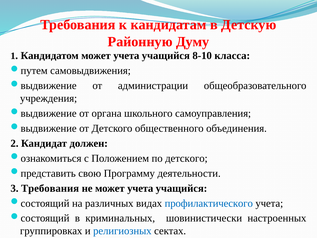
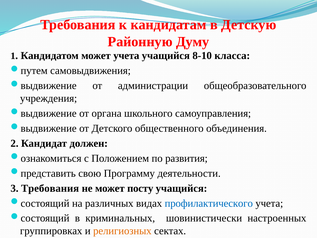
по детского: детского -> развития
не может учета: учета -> посту
религиозных colour: blue -> orange
